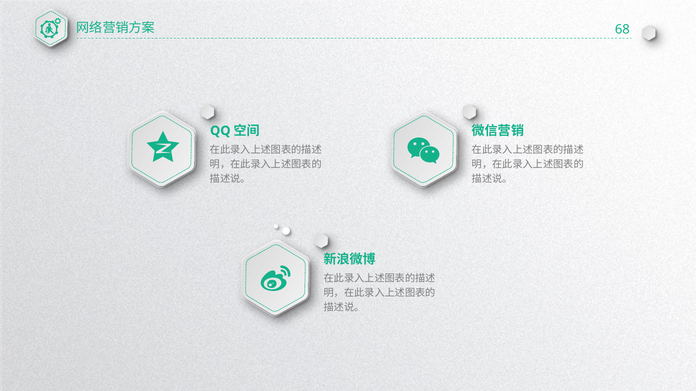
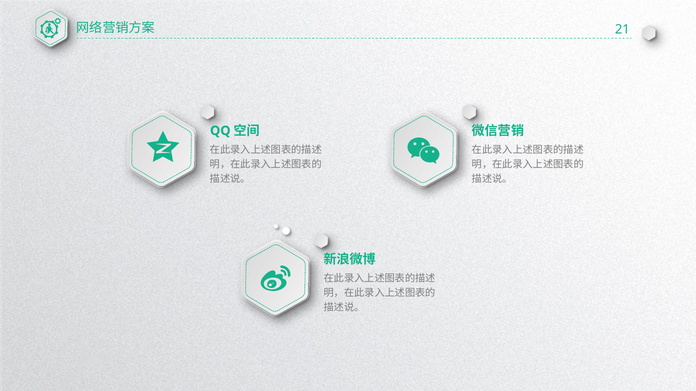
68: 68 -> 21
